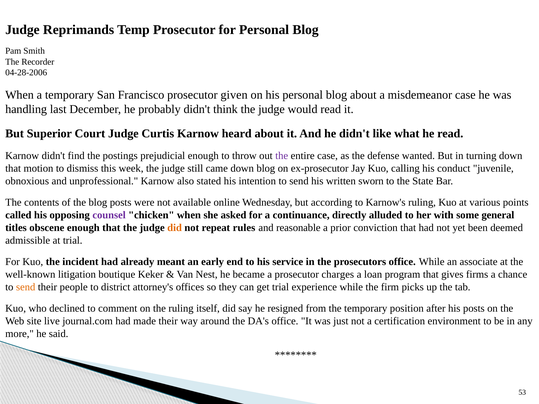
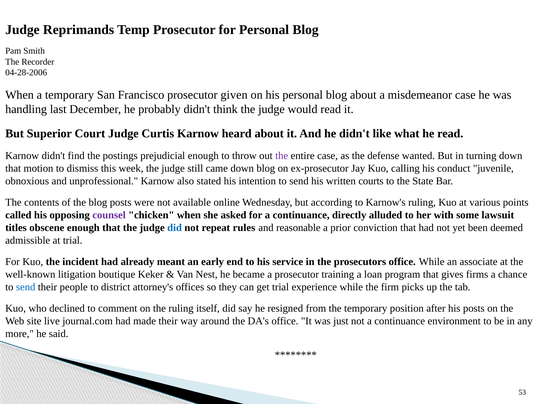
sworn: sworn -> courts
general: general -> lawsuit
did at (175, 228) colour: orange -> blue
charges: charges -> training
send at (26, 287) colour: orange -> blue
not a certification: certification -> continuance
